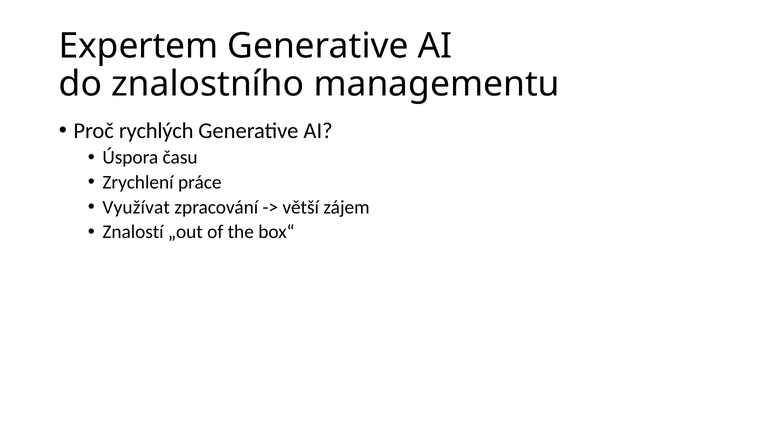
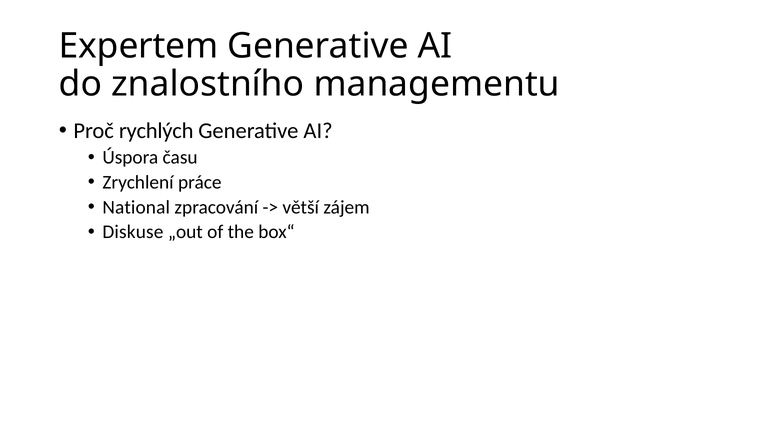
Využívat: Využívat -> National
Znalostí: Znalostí -> Diskuse
